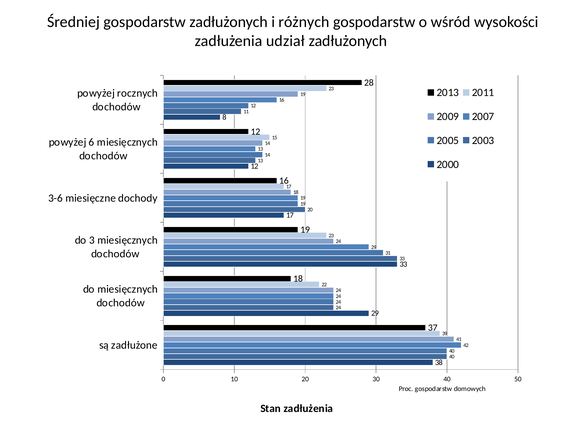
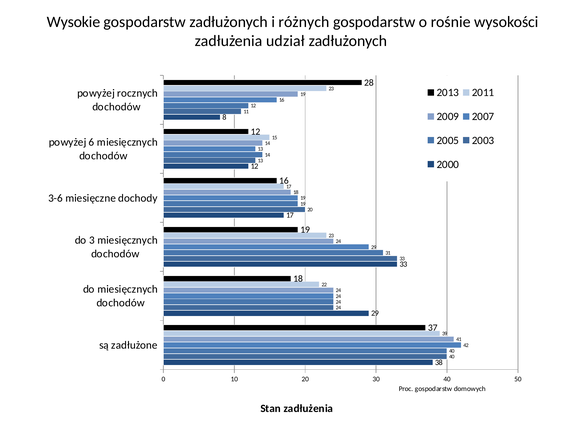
Średniej: Średniej -> Wysokie
wśród: wśród -> rośnie
